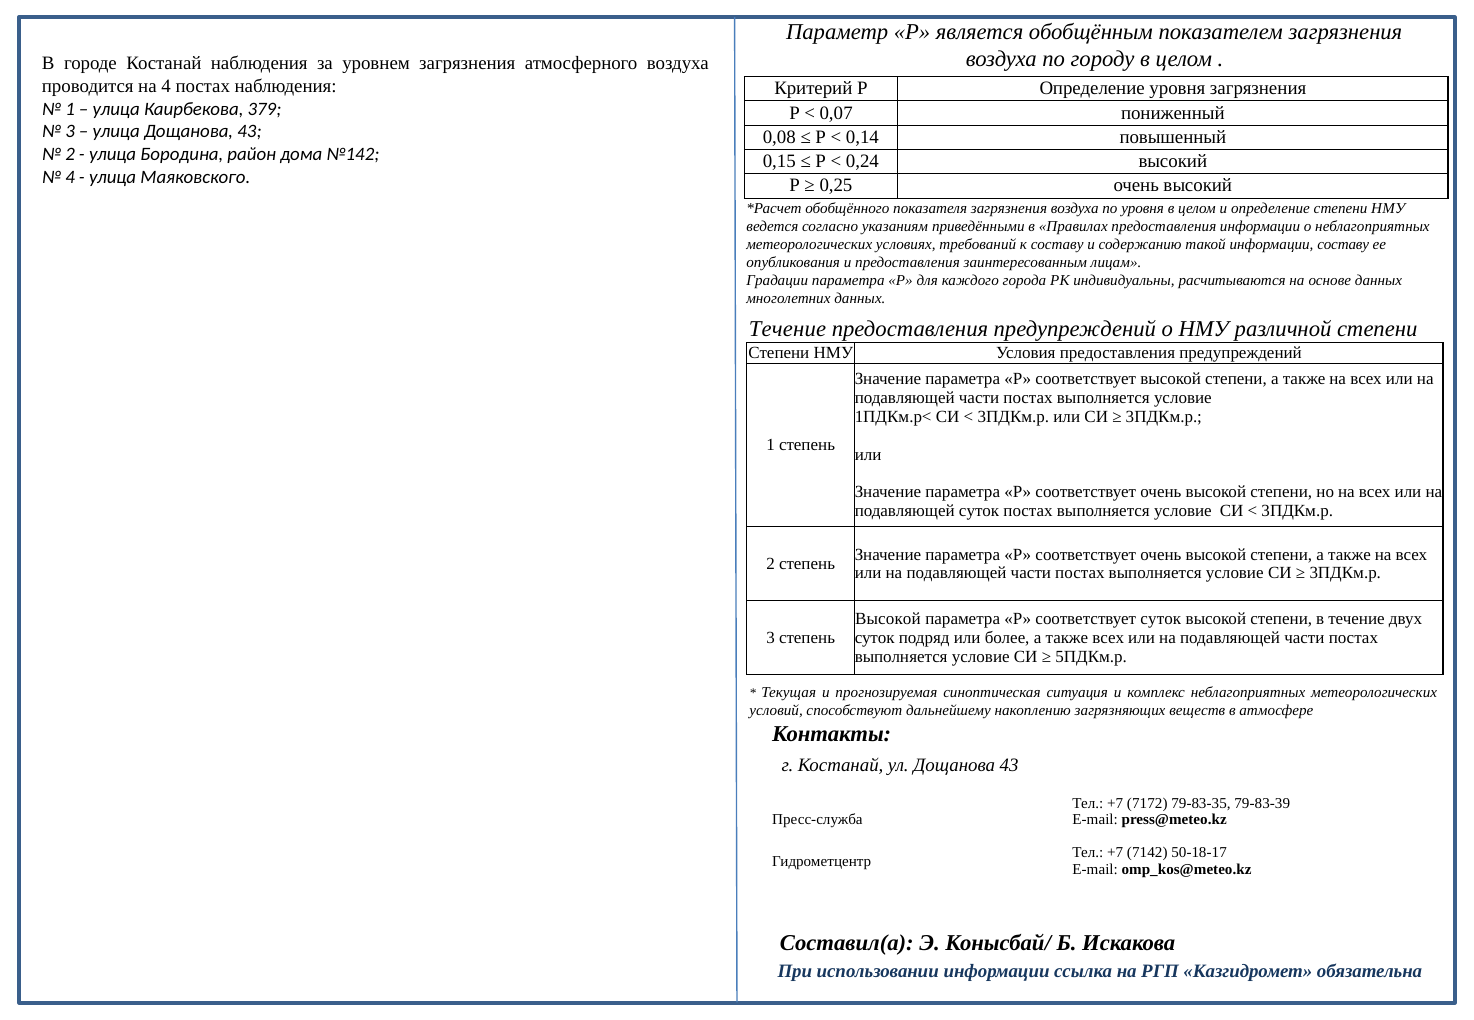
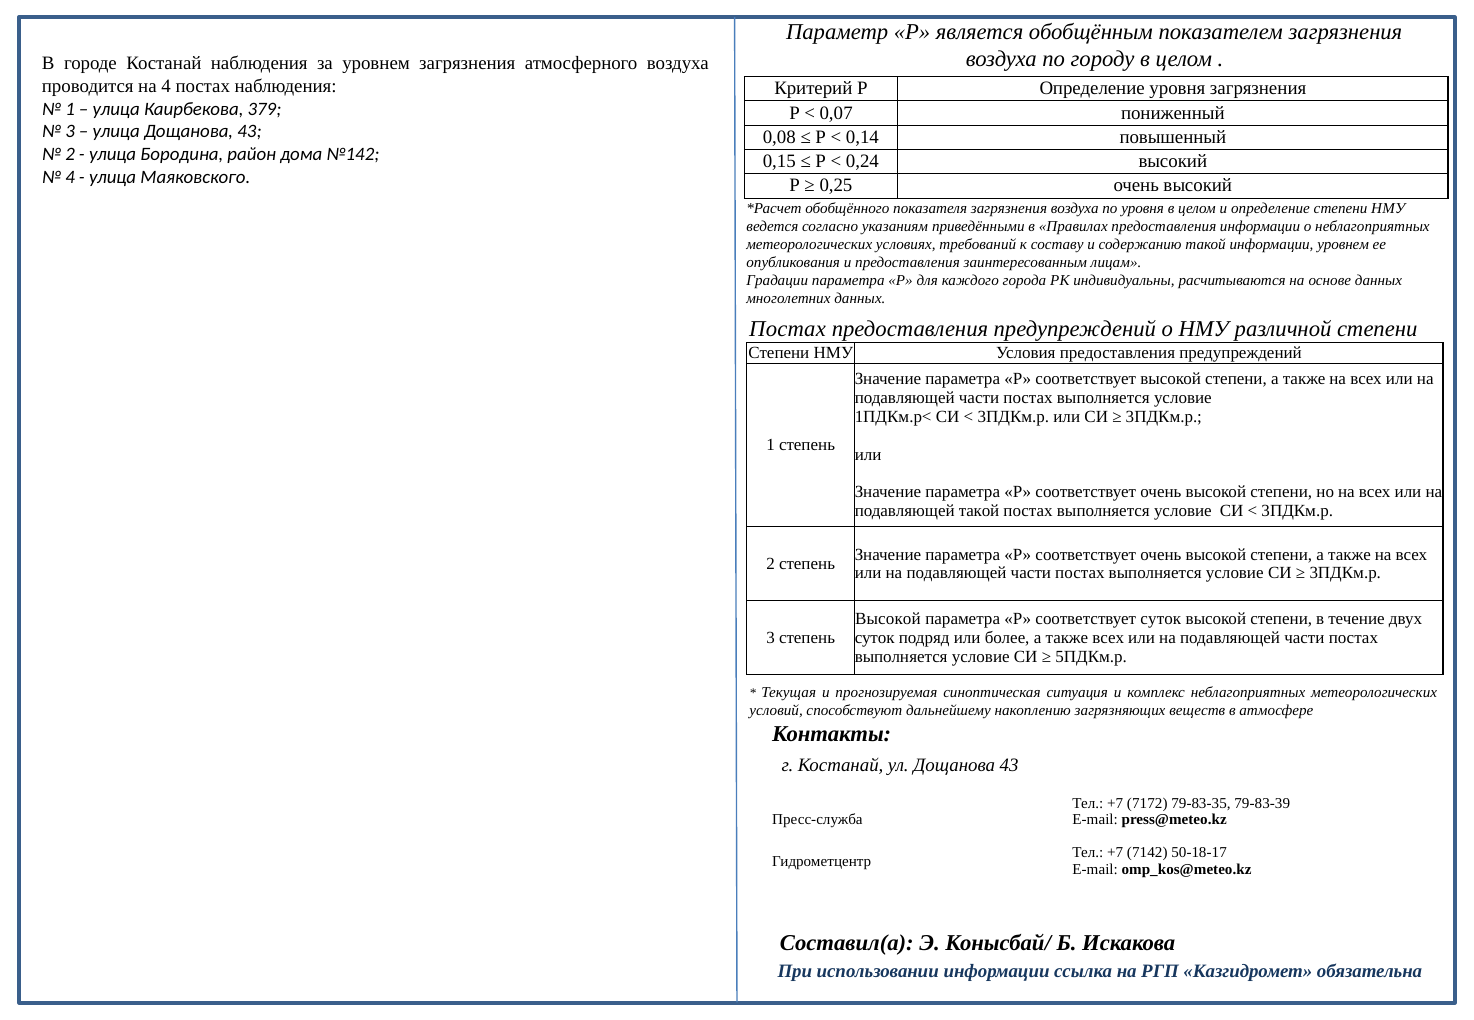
информации составу: составу -> уровнем
Течение at (788, 329): Течение -> Постах
подавляющей суток: суток -> такой
